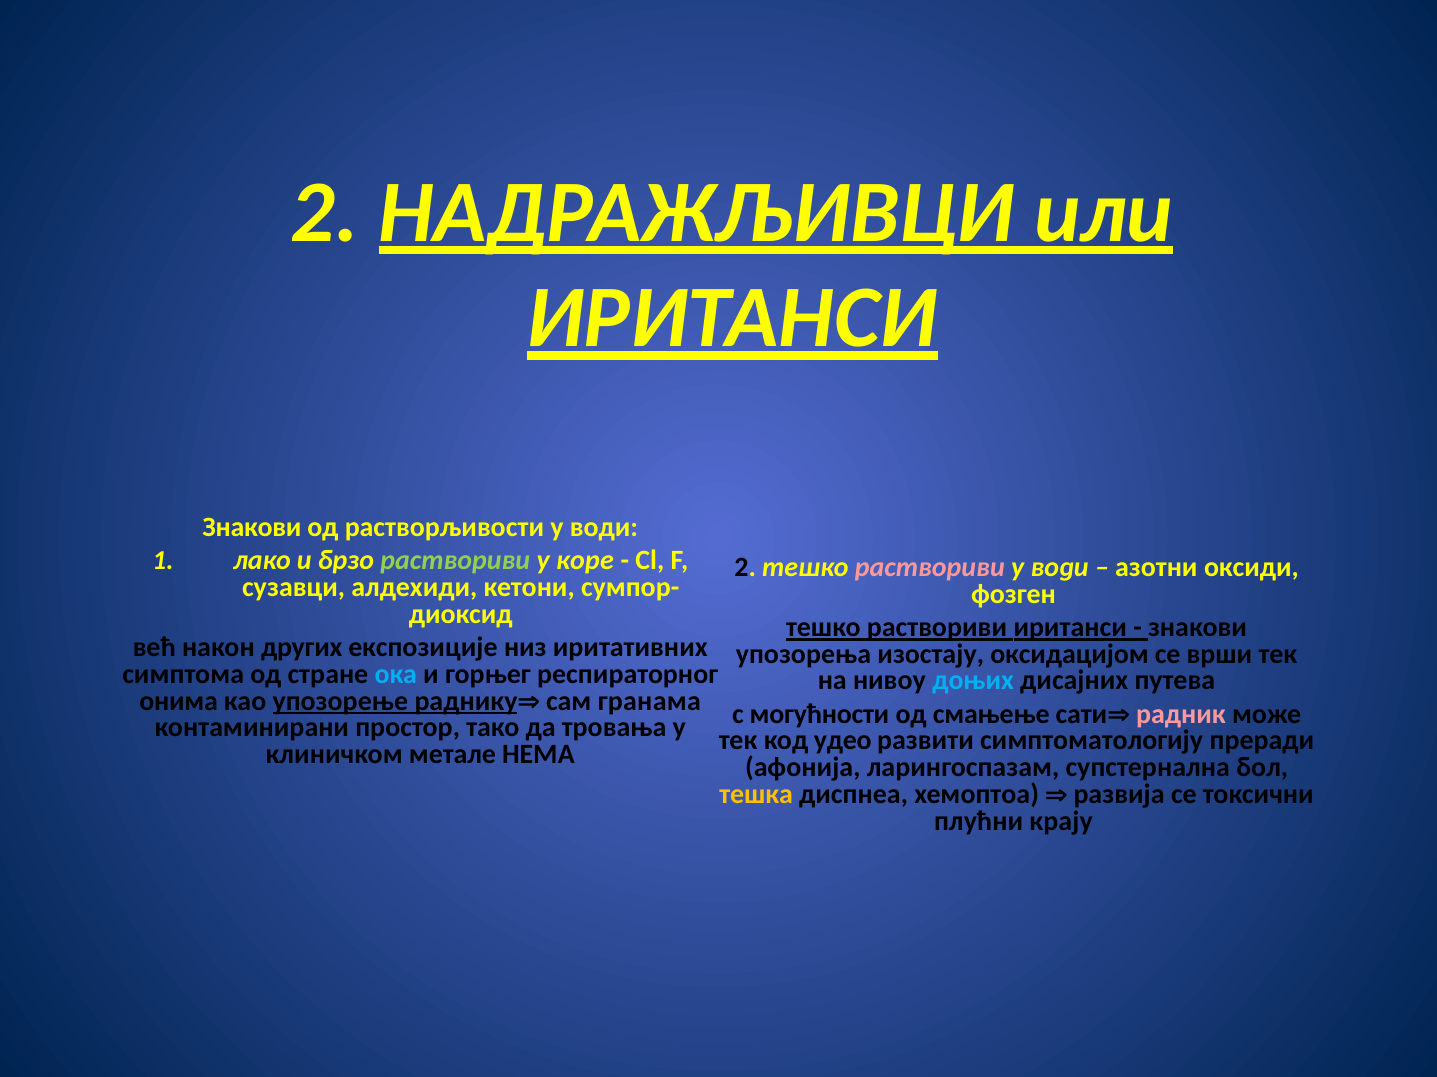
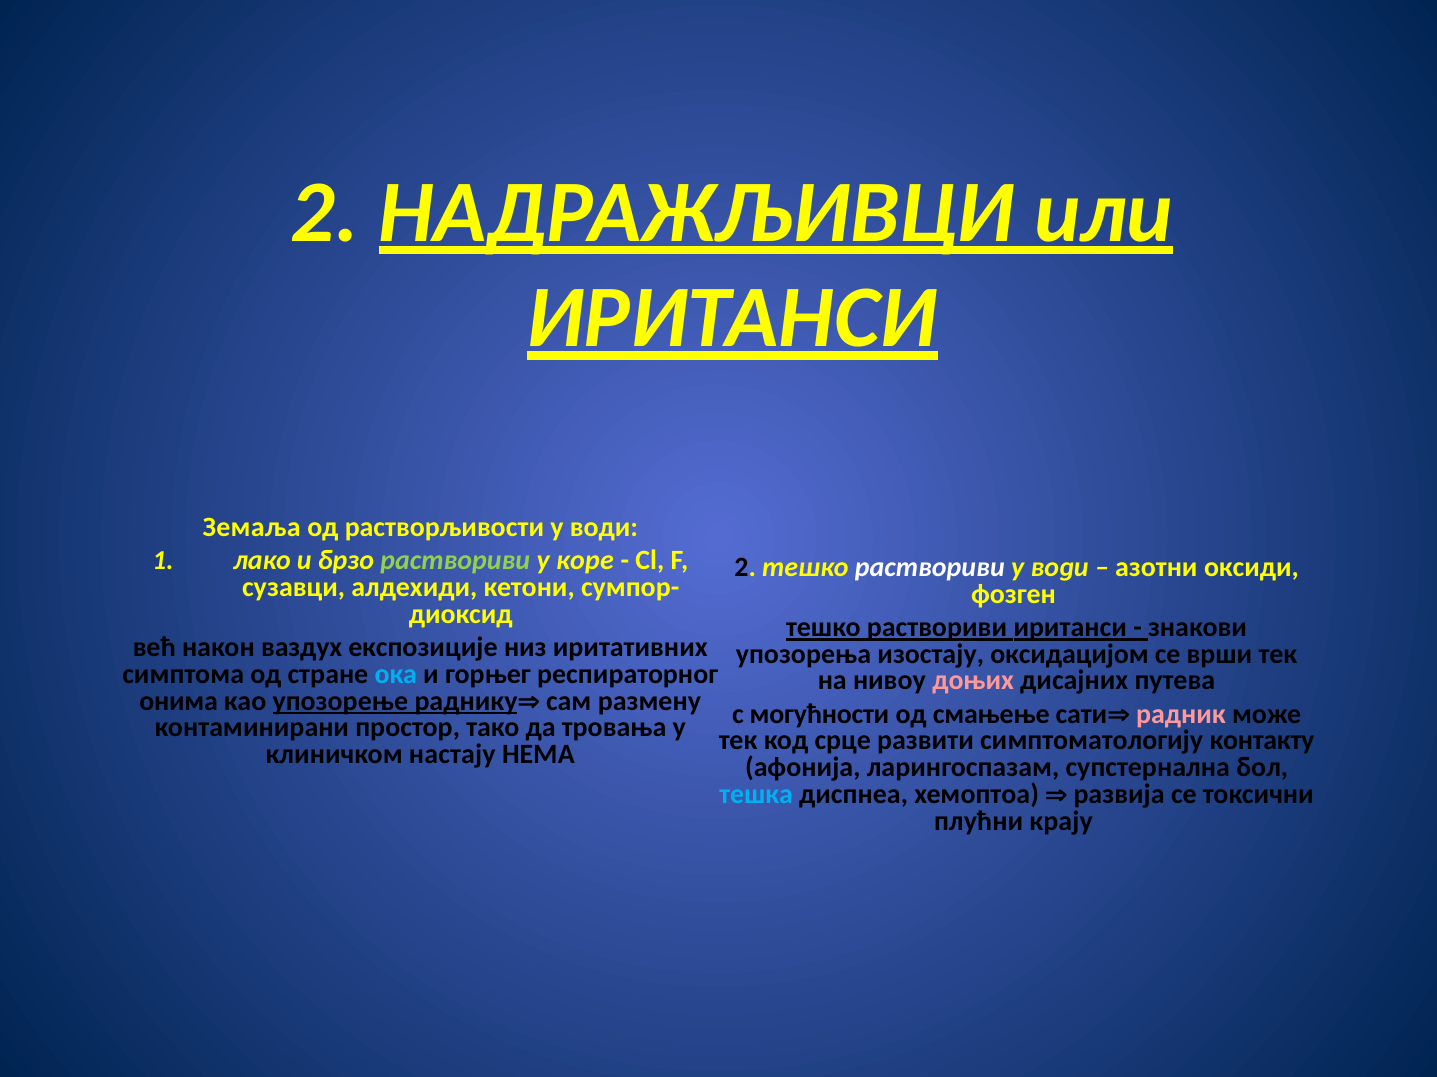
Знакови at (252, 528): Знакови -> Земаља
раствориви at (930, 568) colour: pink -> white
других: других -> ваздух
доњих colour: light blue -> pink
гранама: гранама -> размену
удео: удео -> срце
преради: преради -> контакту
метале: метале -> настају
тешка colour: yellow -> light blue
